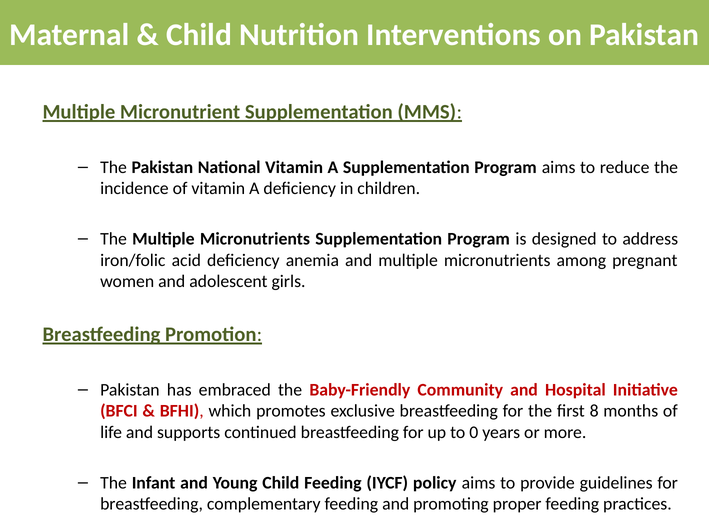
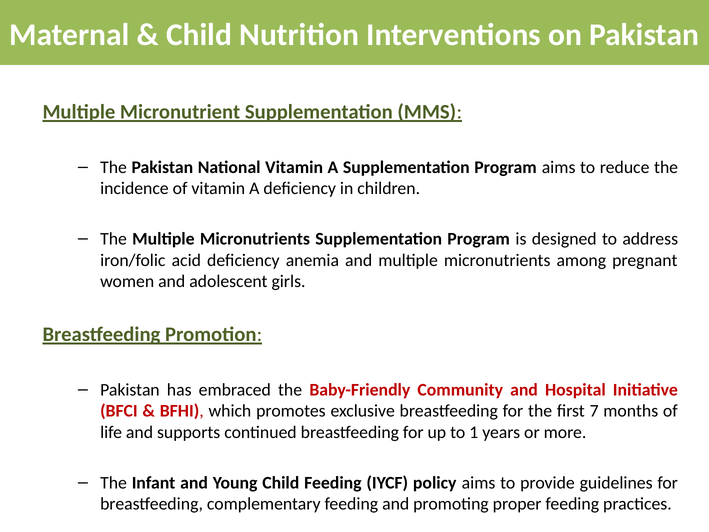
8: 8 -> 7
0: 0 -> 1
